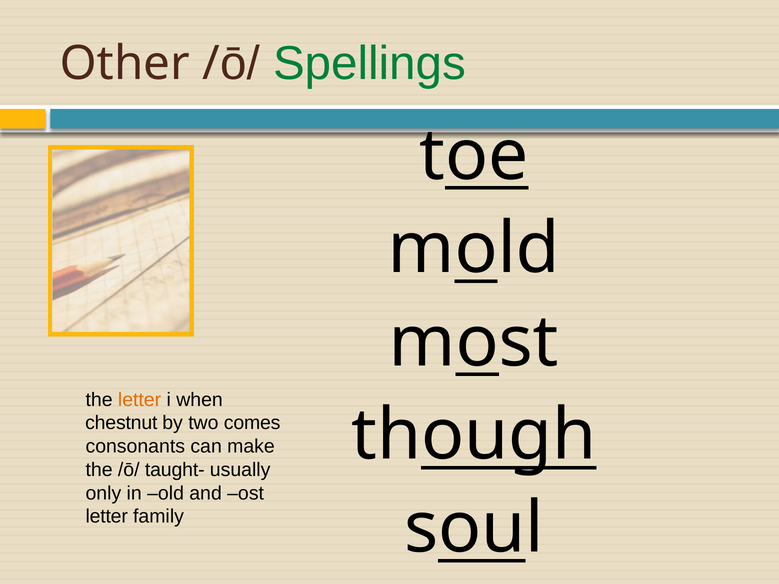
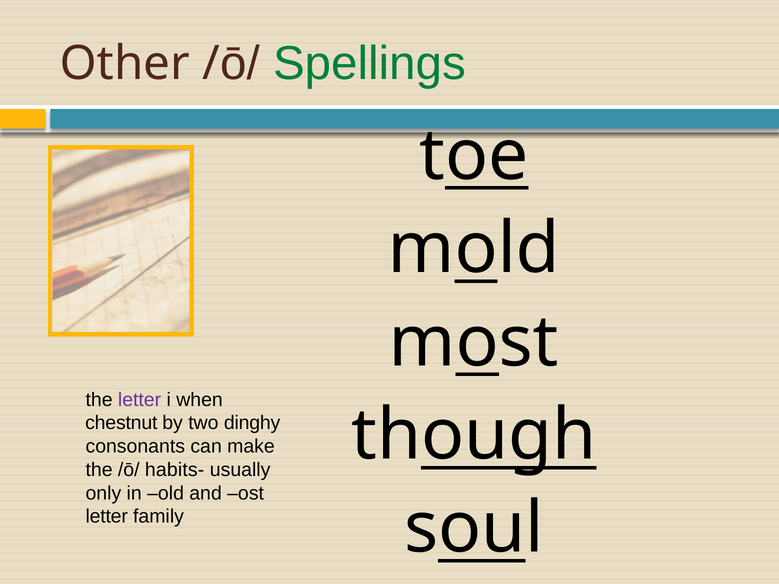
letter at (140, 400) colour: orange -> purple
comes: comes -> dinghy
taught-: taught- -> habits-
